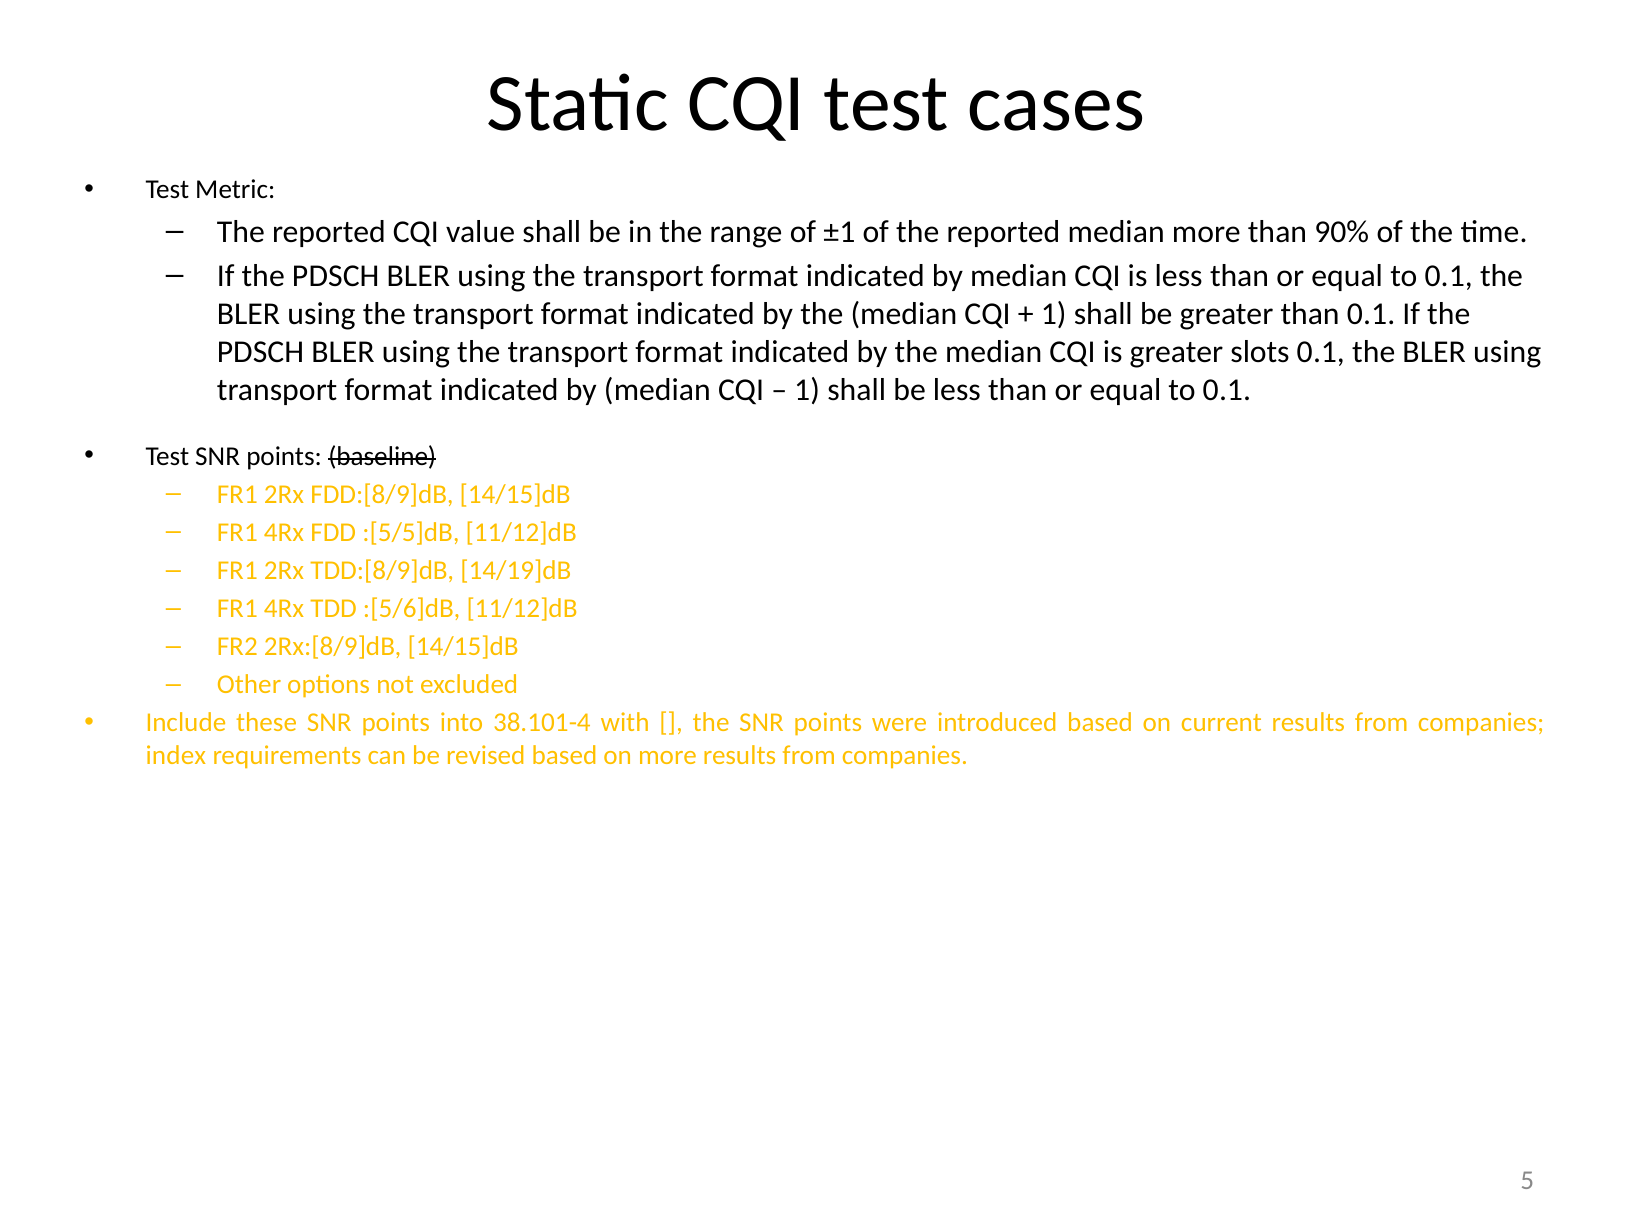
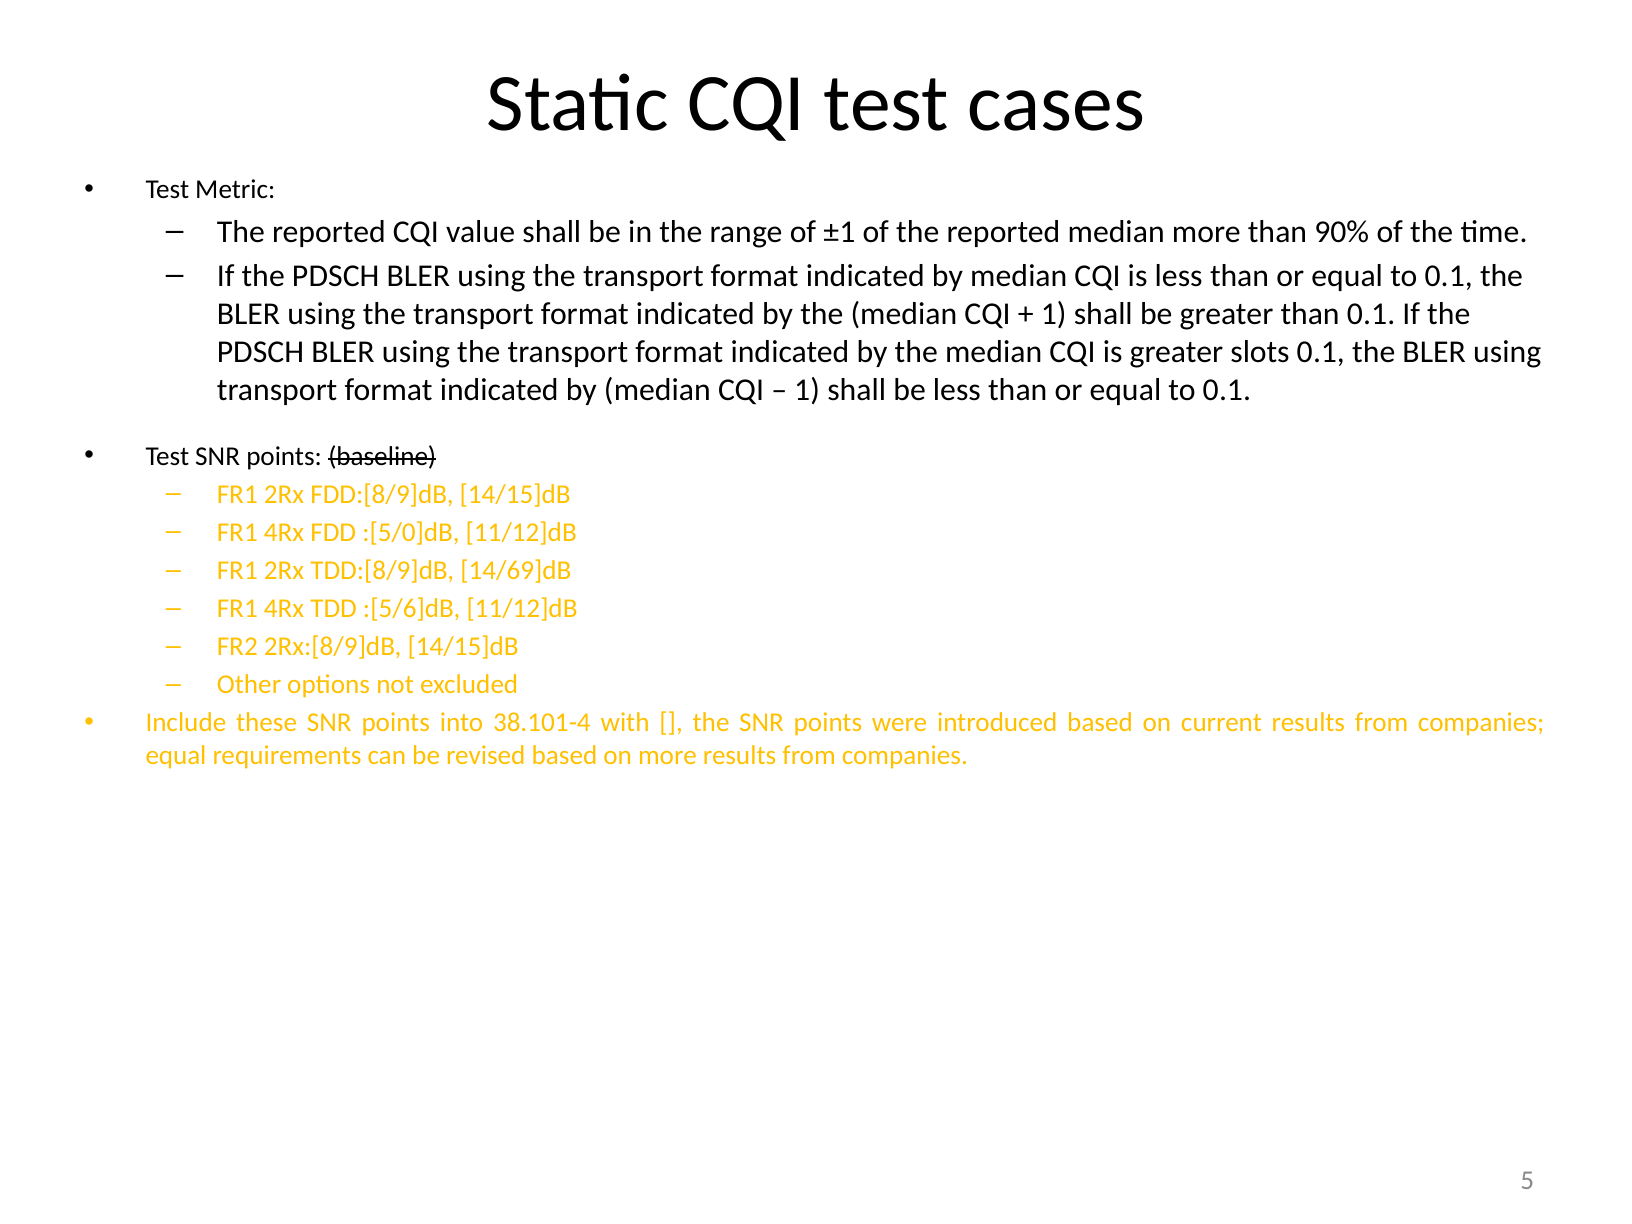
:[5/5]dB: :[5/5]dB -> :[5/0]dB
14/19]dB: 14/19]dB -> 14/69]dB
index at (176, 756): index -> equal
